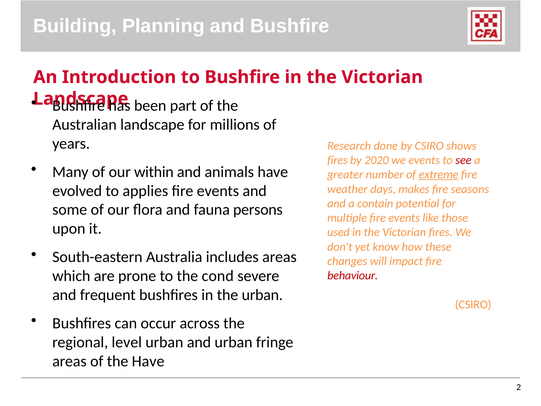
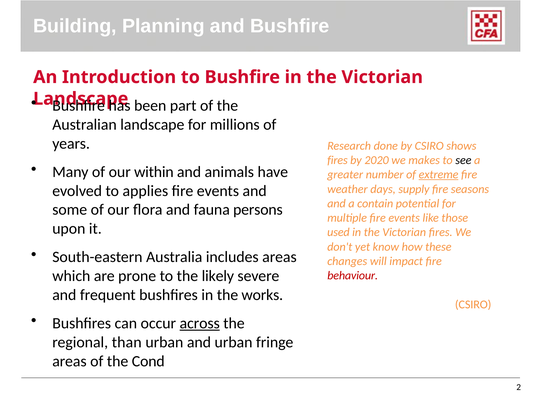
we events: events -> makes
see colour: red -> black
makes: makes -> supply
cond: cond -> likely
the urban: urban -> works
across underline: none -> present
level: level -> than
the Have: Have -> Cond
